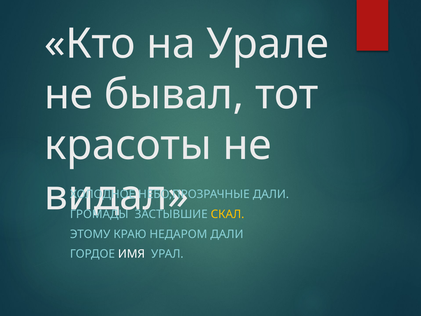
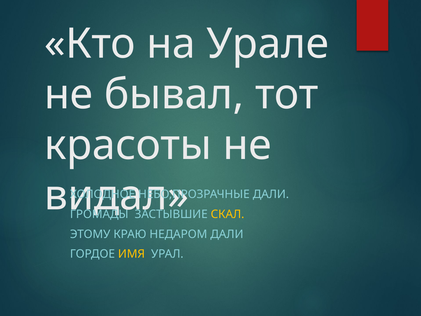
ИМЯ colour: white -> yellow
